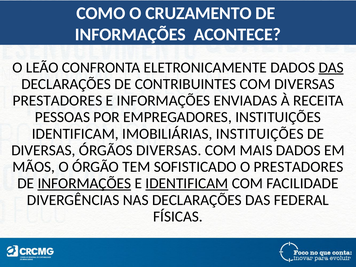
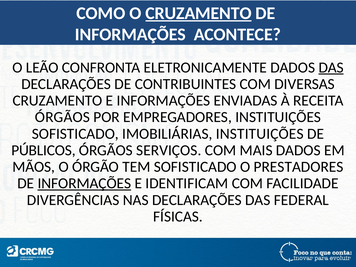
CRUZAMENTO at (198, 13) underline: none -> present
PRESTADORES at (57, 101): PRESTADORES -> CRUZAMENTO
PESSOAS at (63, 117): PESSOAS -> ÓRGÃOS
IDENTIFICAM at (75, 134): IDENTIFICAM -> SOFISTICADO
DIVERSAS at (43, 150): DIVERSAS -> PÚBLICOS
ÓRGÃOS DIVERSAS: DIVERSAS -> SERVIÇOS
IDENTIFICAM at (187, 183) underline: present -> none
